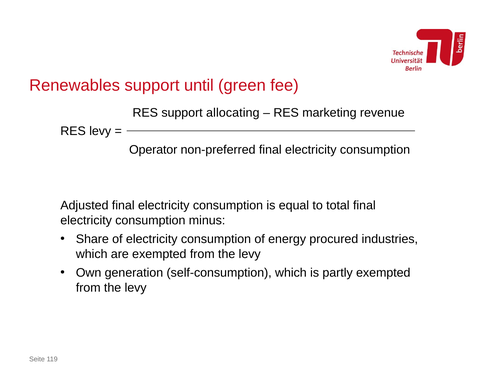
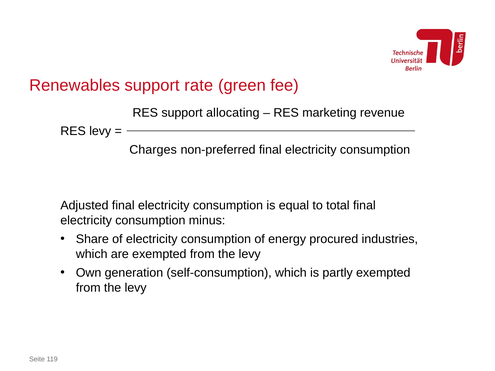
until: until -> rate
Operator: Operator -> Charges
